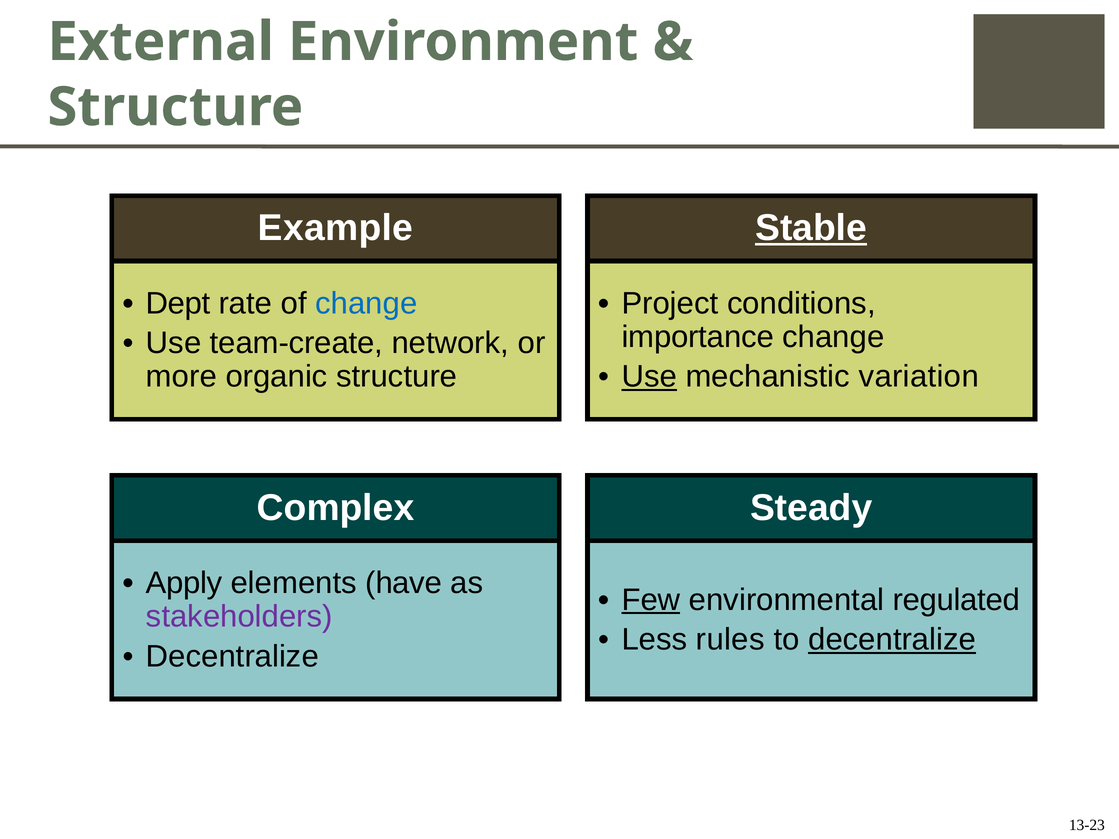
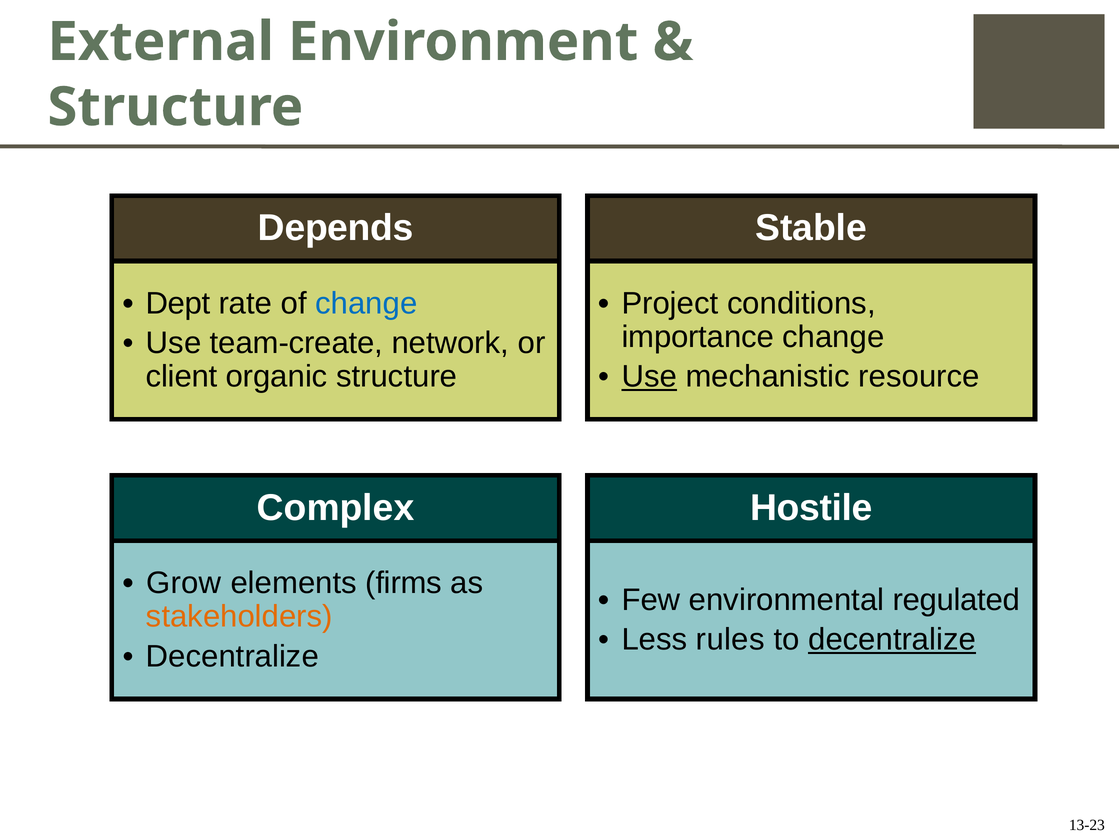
Example: Example -> Depends
Stable underline: present -> none
more: more -> client
variation: variation -> resource
Steady: Steady -> Hostile
Apply: Apply -> Grow
have: have -> firms
Few underline: present -> none
stakeholders colour: purple -> orange
